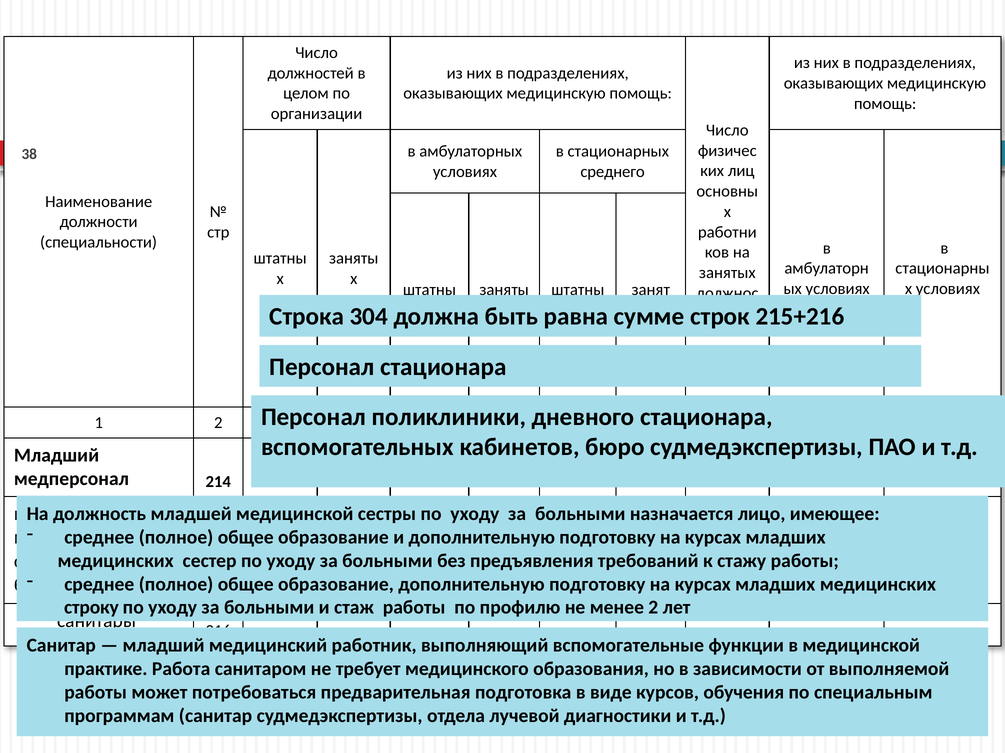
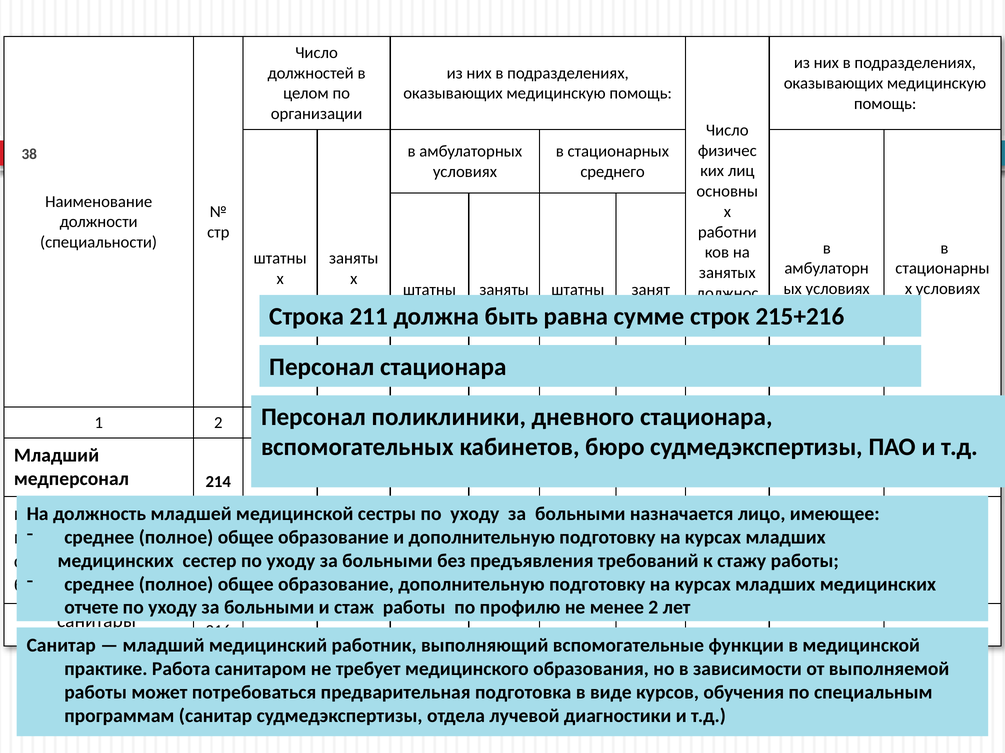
304: 304 -> 211
строку: строку -> отчете
